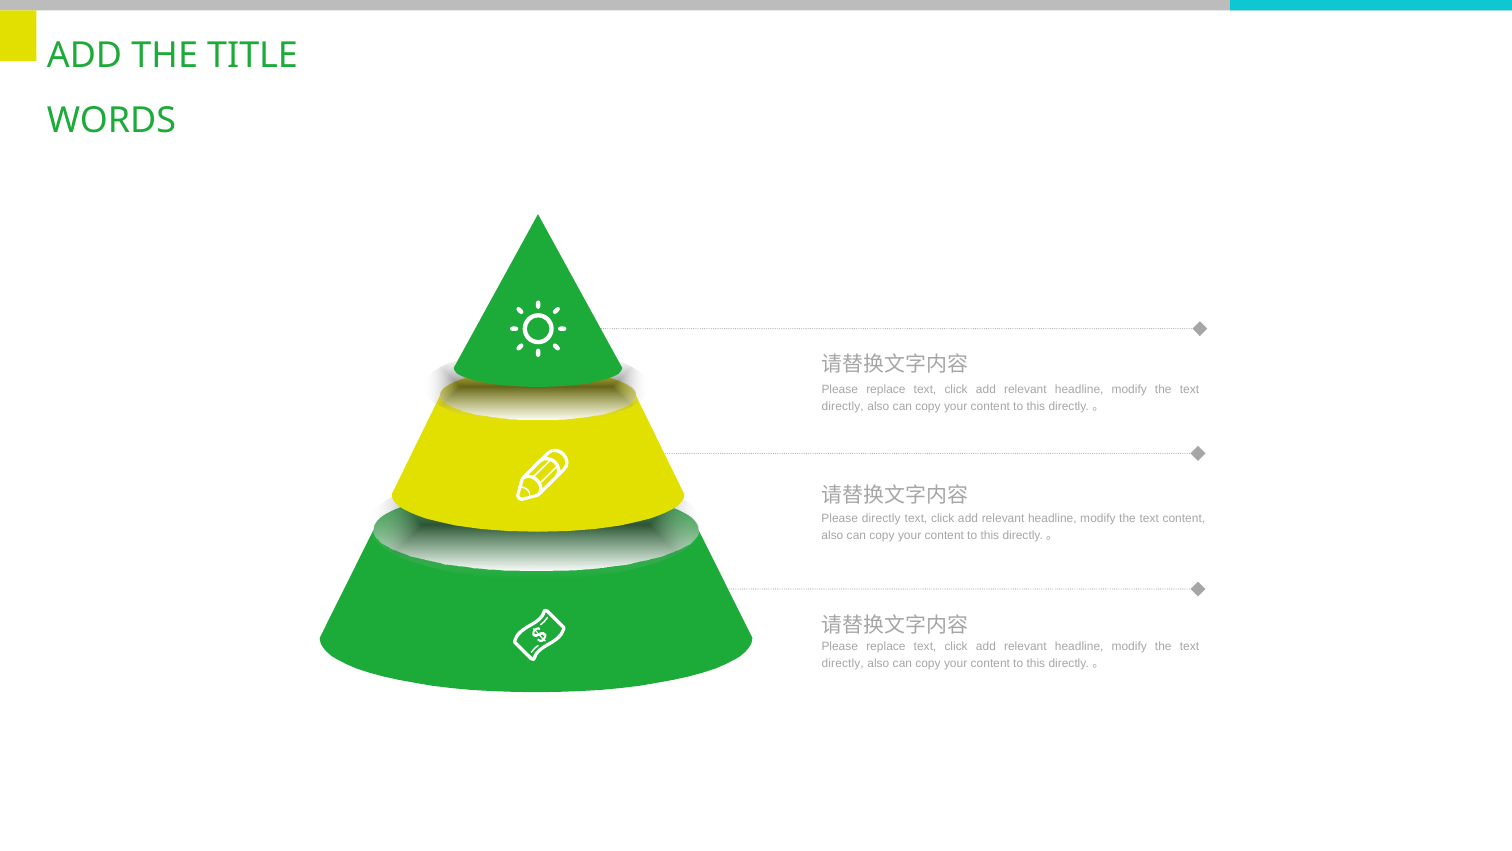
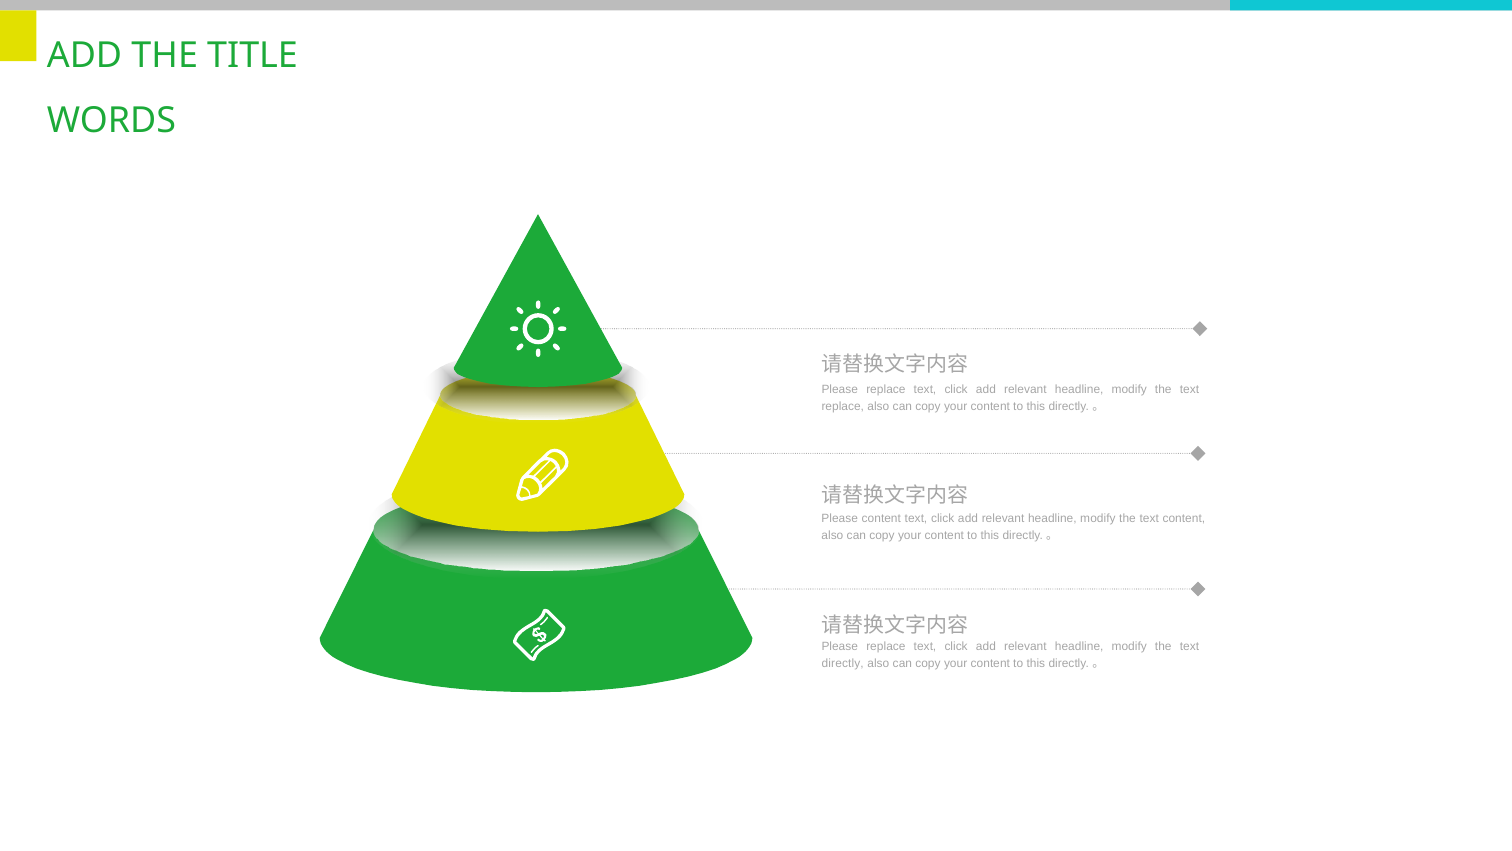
directly at (843, 406): directly -> replace
Please directly: directly -> content
